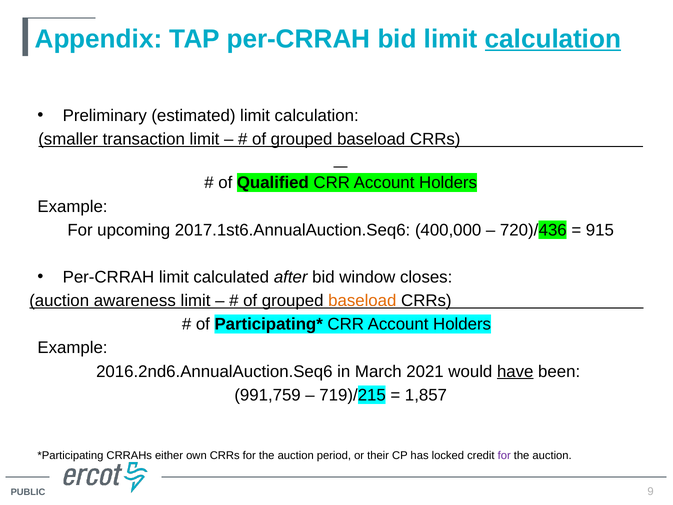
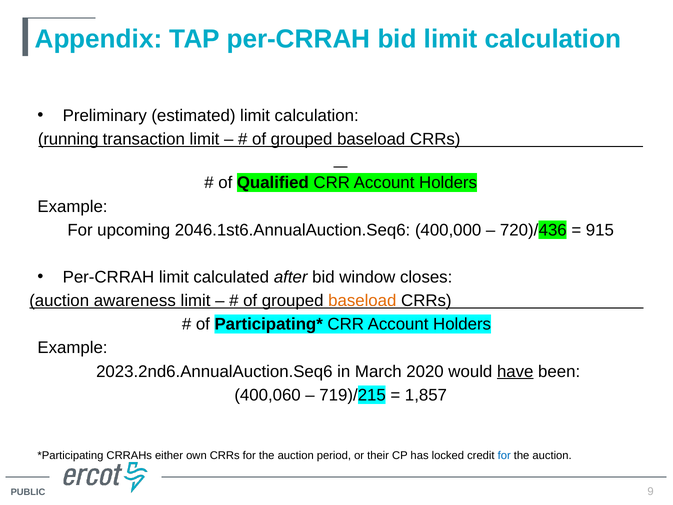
calculation at (553, 39) underline: present -> none
smaller: smaller -> running
2017.1st6.AnnualAuction.Seq6: 2017.1st6.AnnualAuction.Seq6 -> 2046.1st6.AnnualAuction.Seq6
2016.2nd6.AnnualAuction.Seq6: 2016.2nd6.AnnualAuction.Seq6 -> 2023.2nd6.AnnualAuction.Seq6
2021: 2021 -> 2020
991,759: 991,759 -> 400,060
for at (504, 455) colour: purple -> blue
